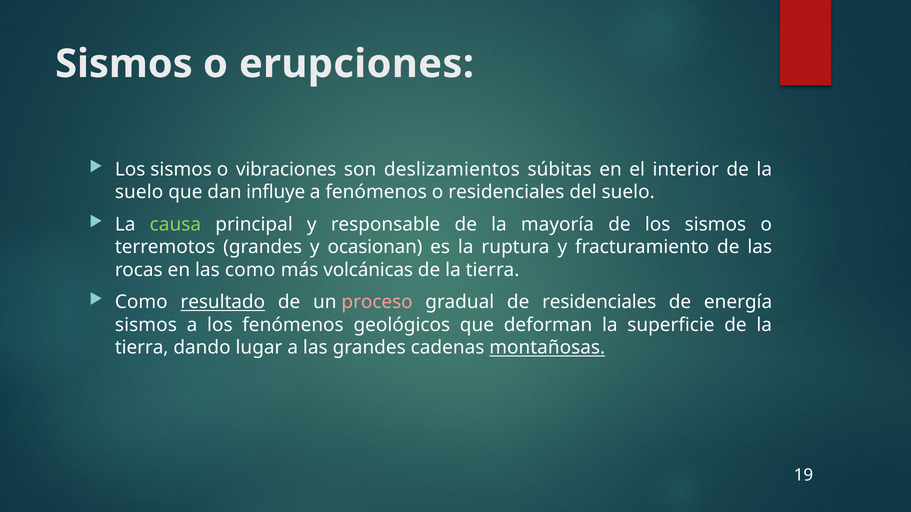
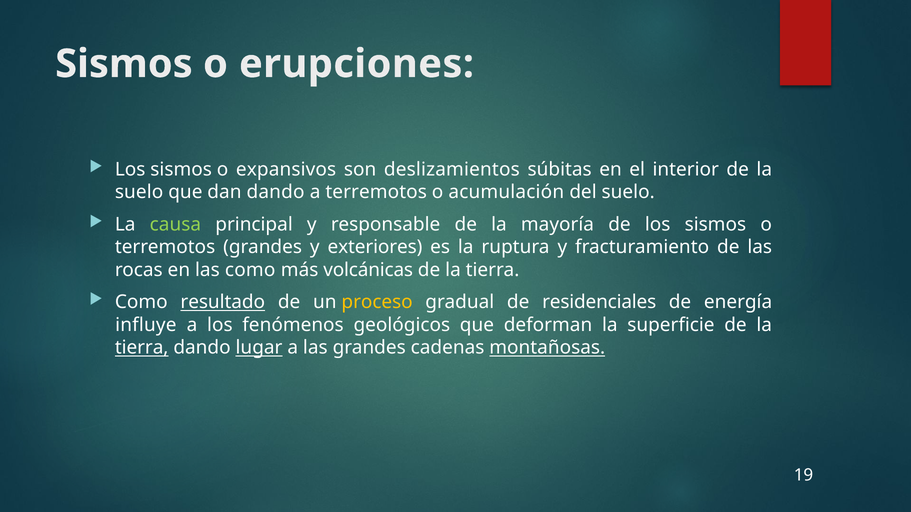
vibraciones: vibraciones -> expansivos
dan influye: influye -> dando
a fenómenos: fenómenos -> terremotos
o residenciales: residenciales -> acumulación
ocasionan: ocasionan -> exteriores
proceso colour: pink -> yellow
sismos at (146, 325): sismos -> influye
tierra at (142, 348) underline: none -> present
lugar underline: none -> present
